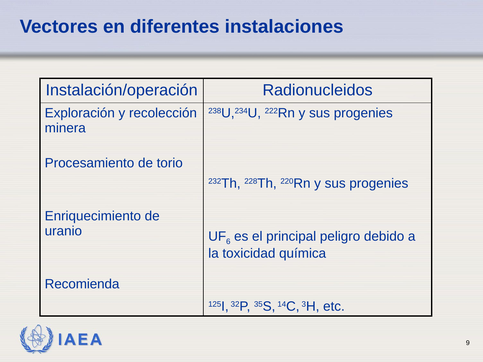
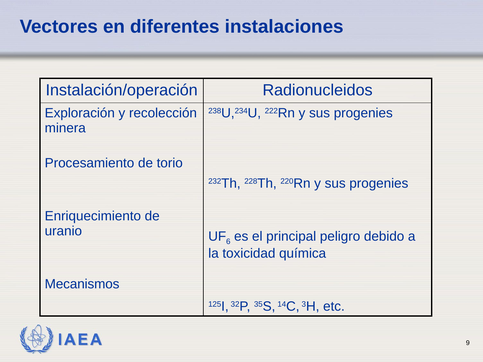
Recomienda: Recomienda -> Mecanismos
